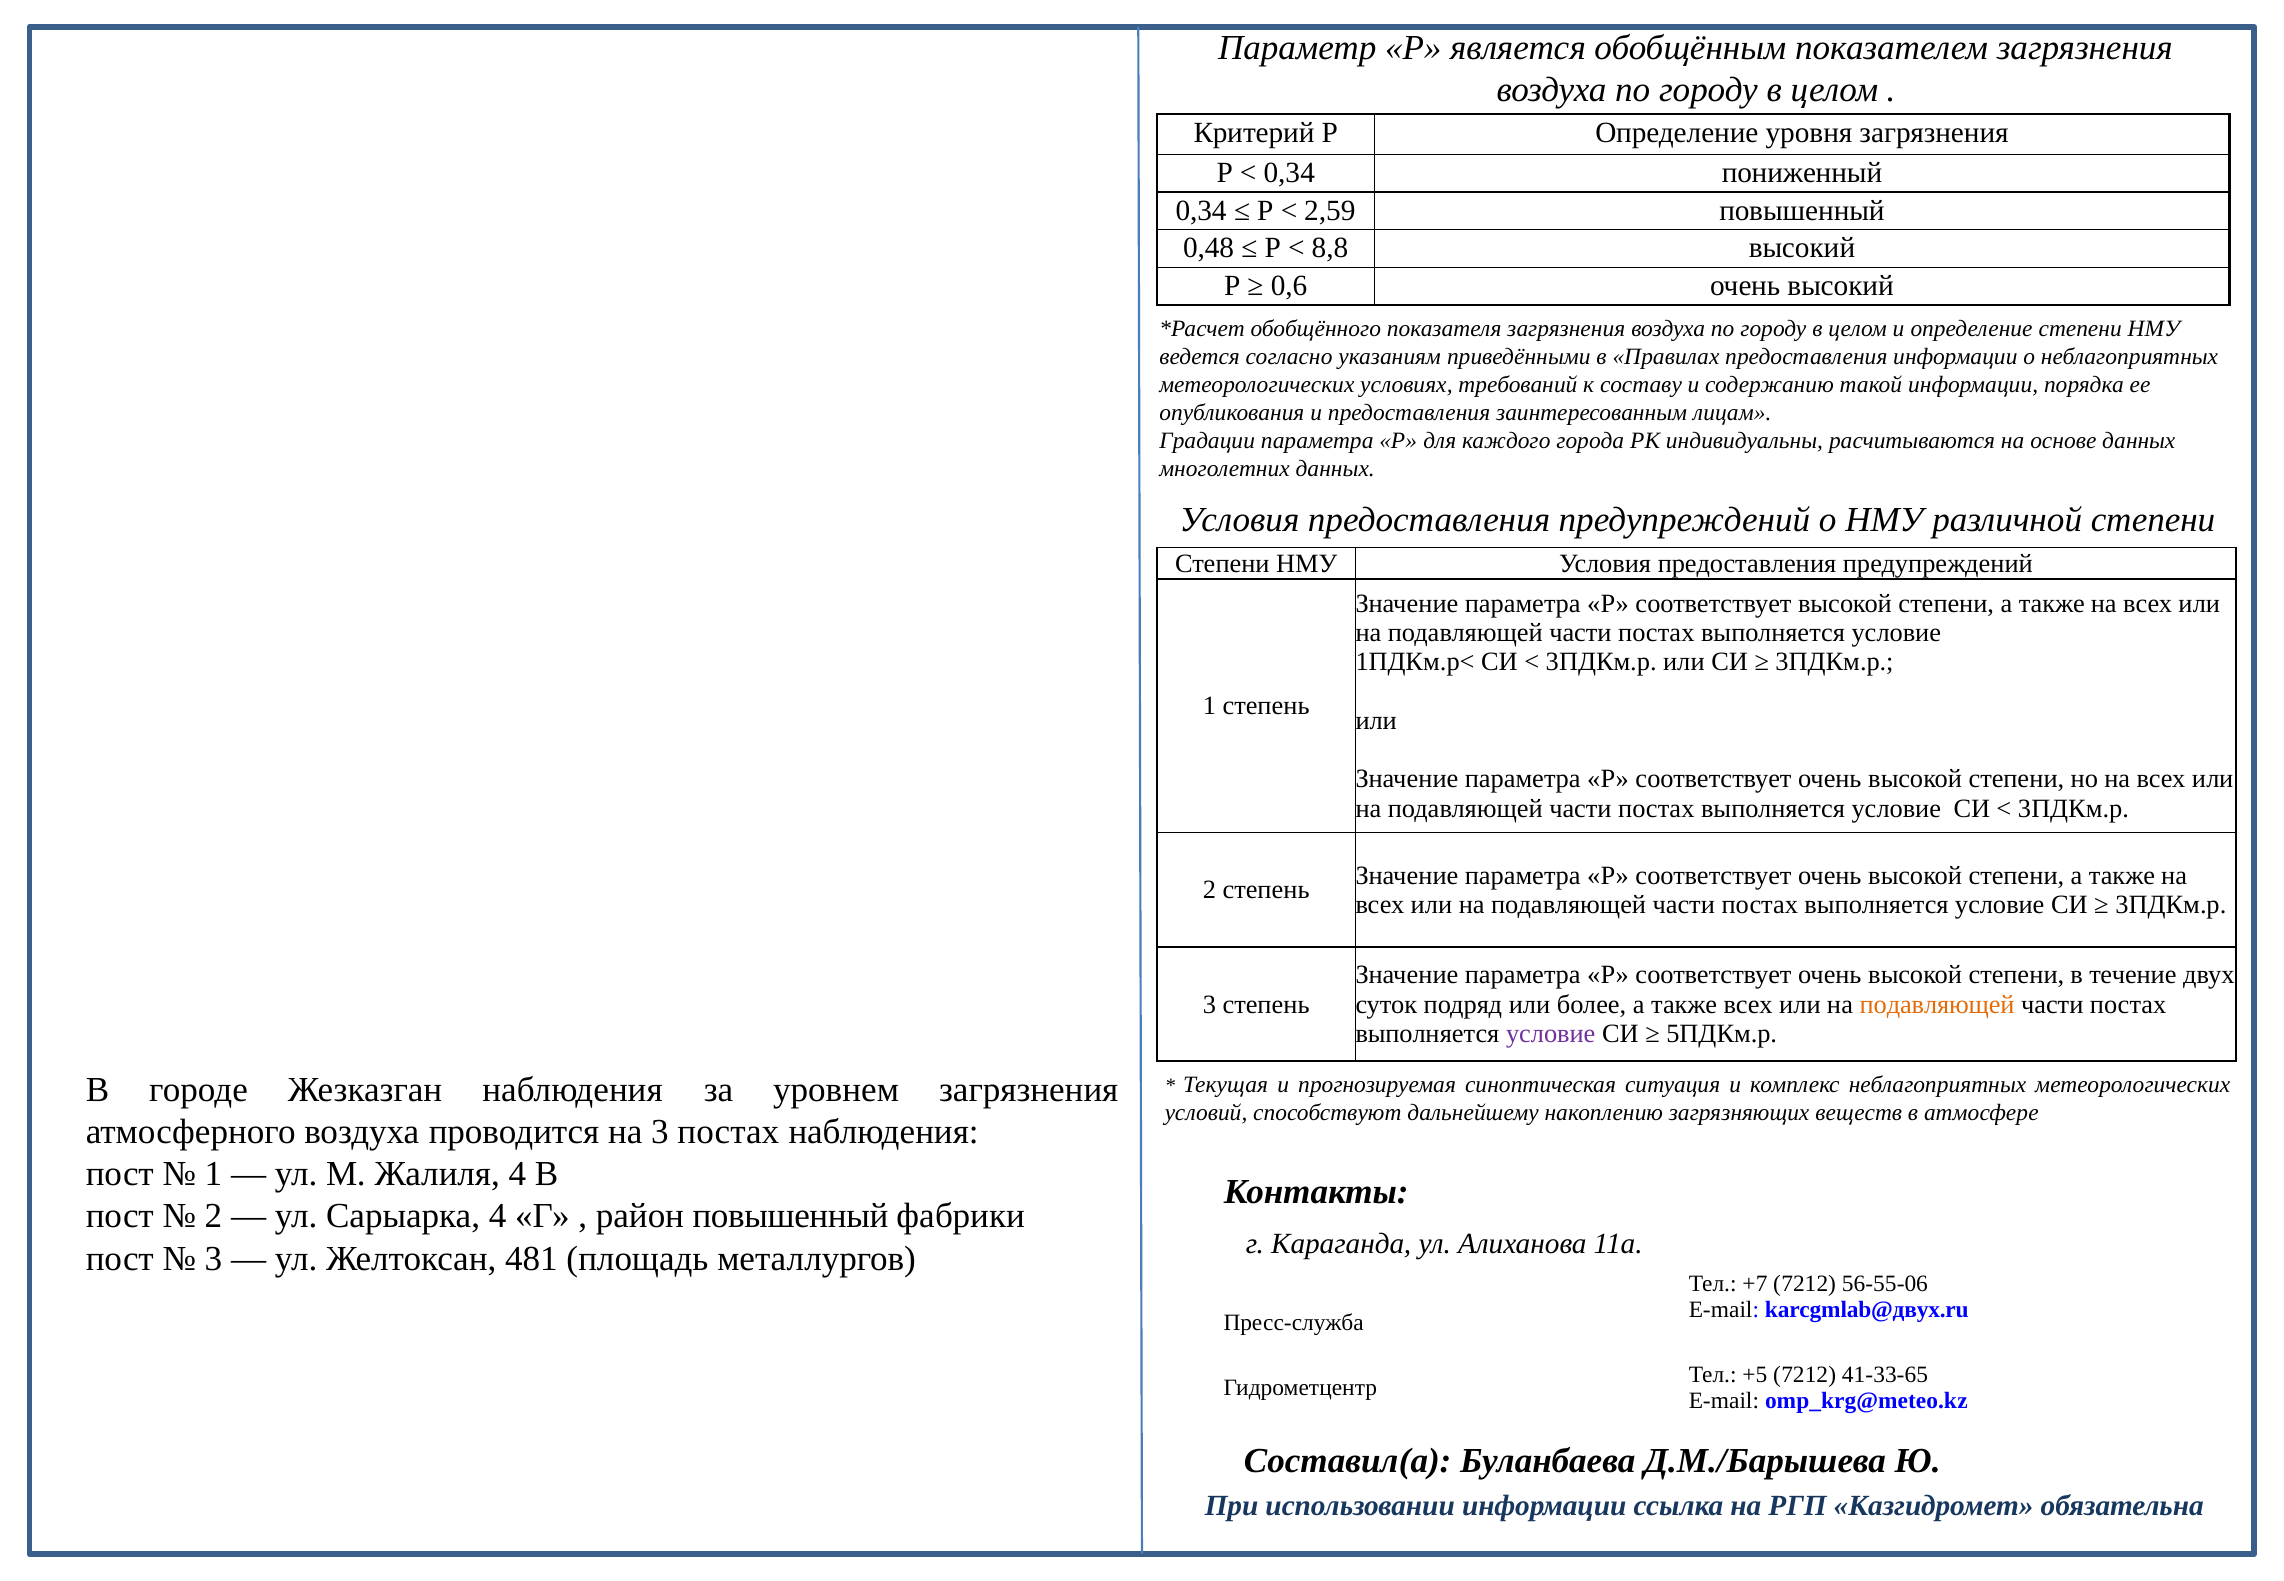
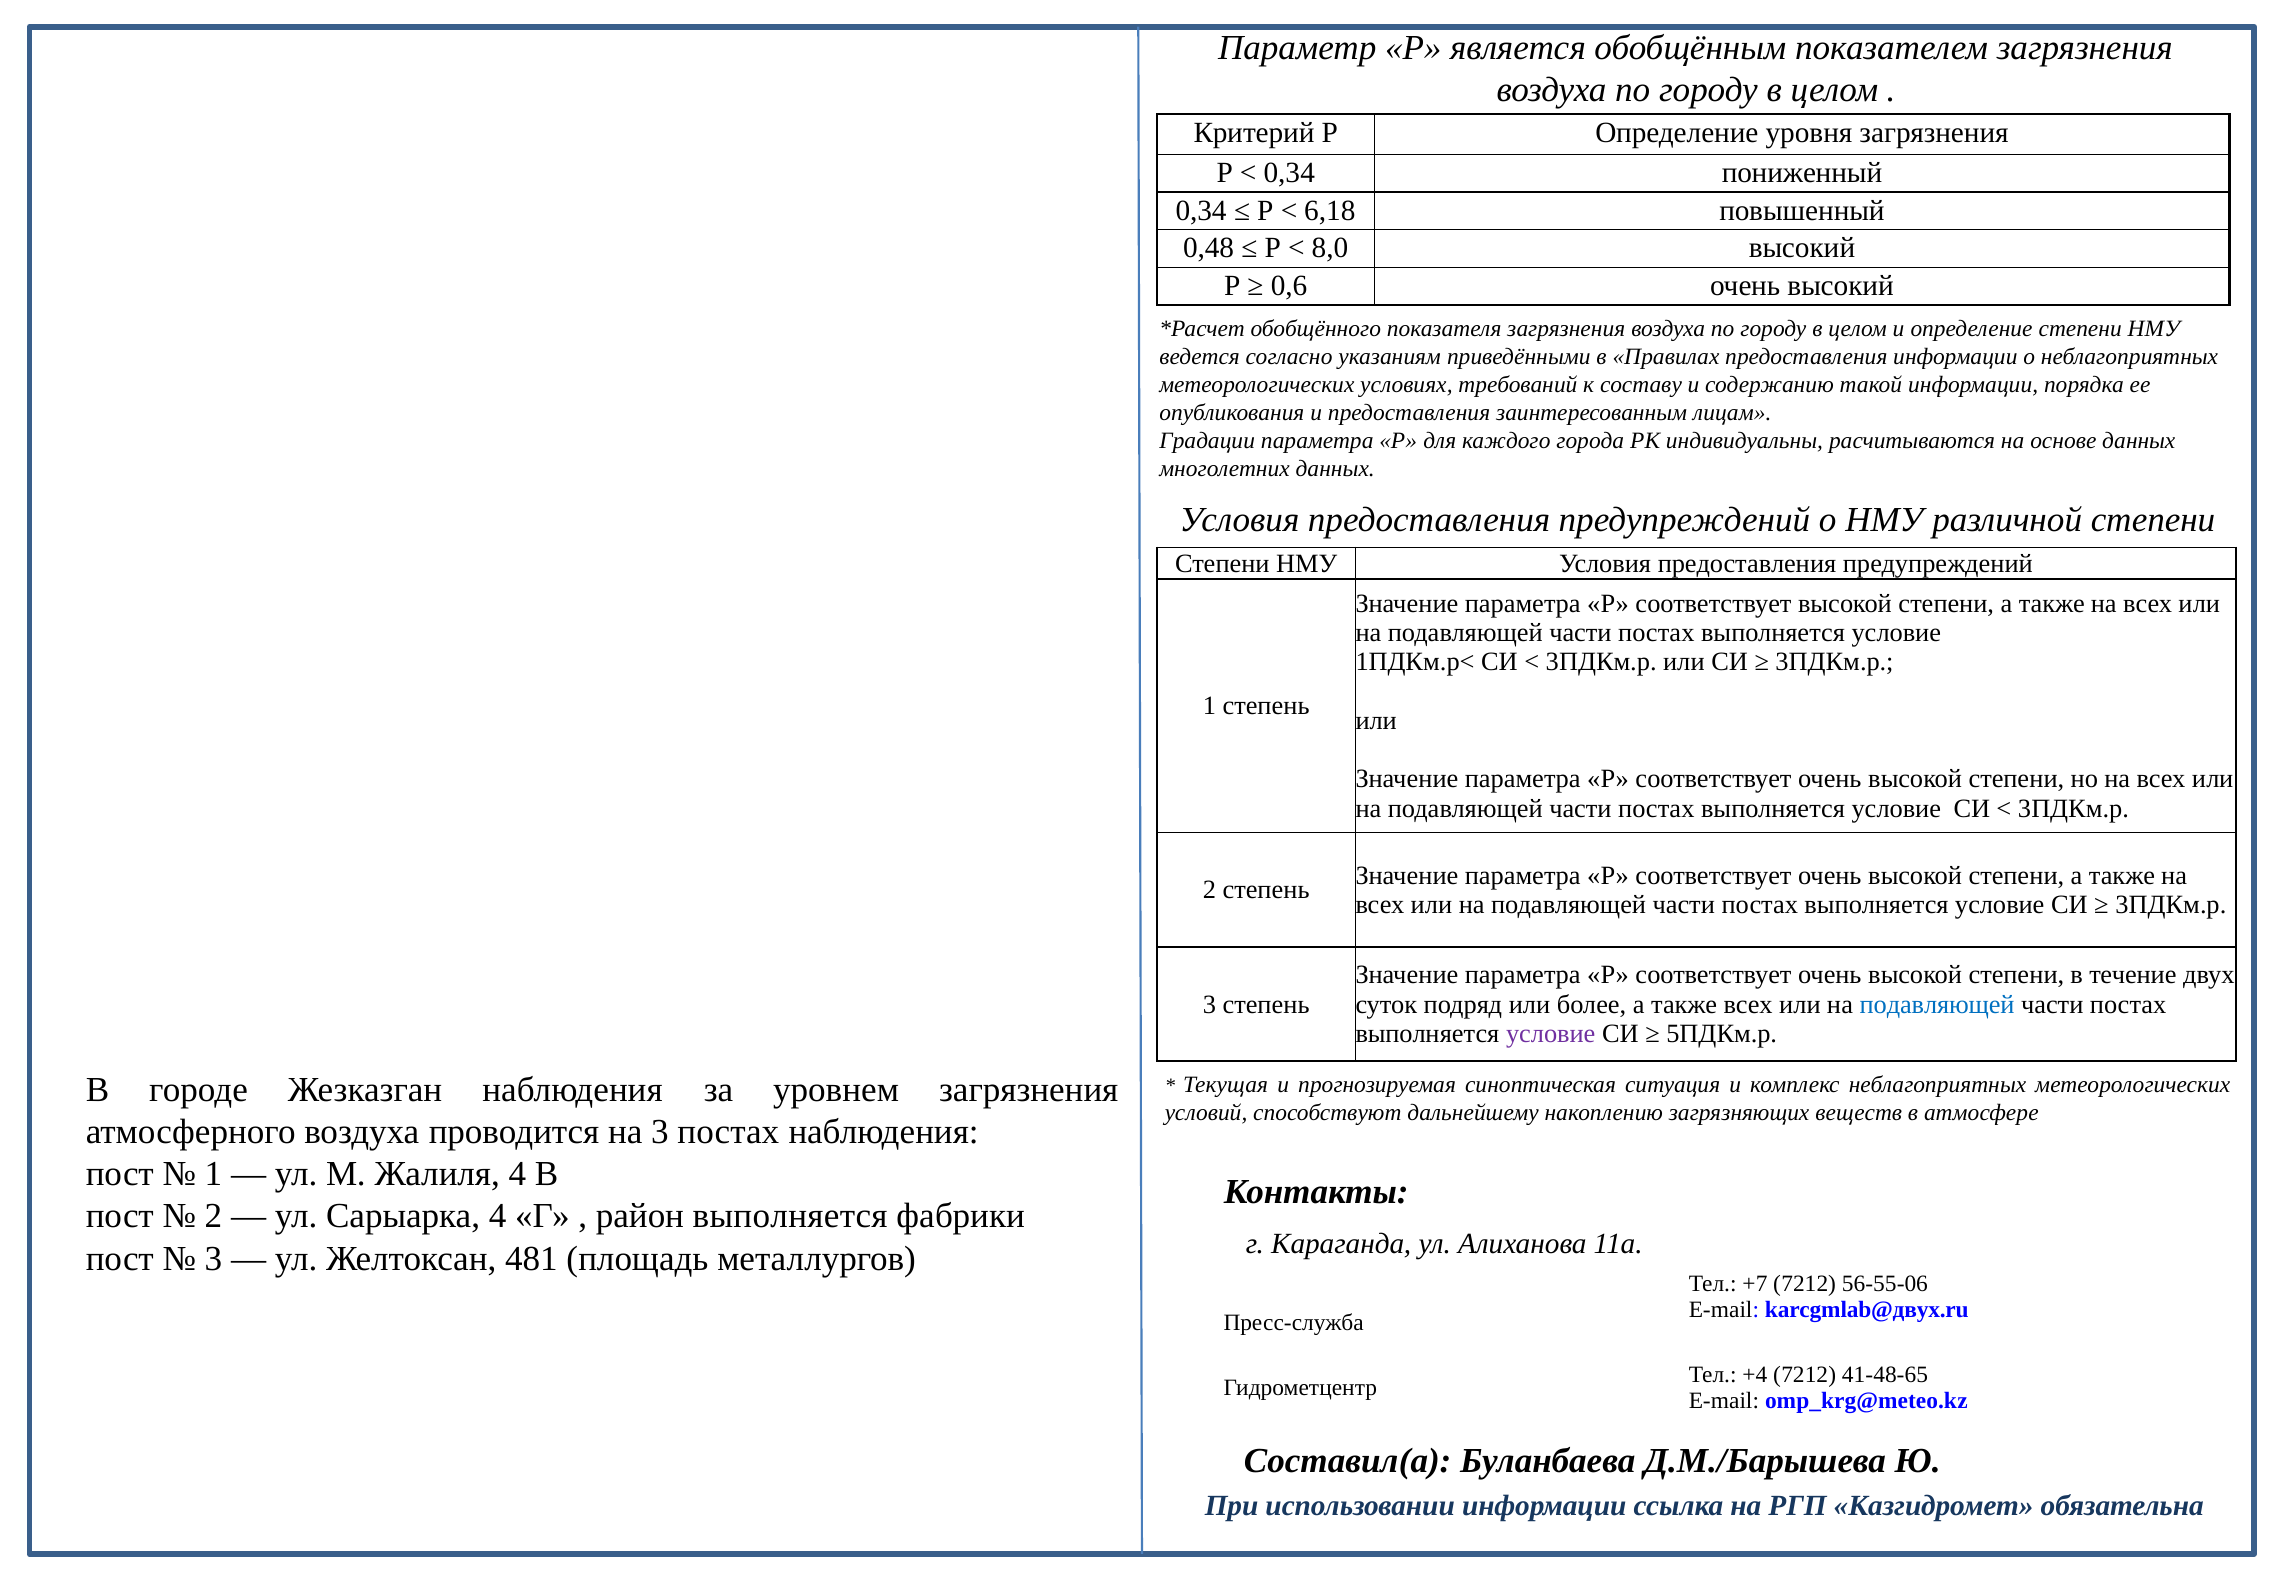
2,59: 2,59 -> 6,18
8,8: 8,8 -> 8,0
подавляющей at (1937, 1004) colour: orange -> blue
район повышенный: повышенный -> выполняется
+5: +5 -> +4
41-33-65: 41-33-65 -> 41-48-65
